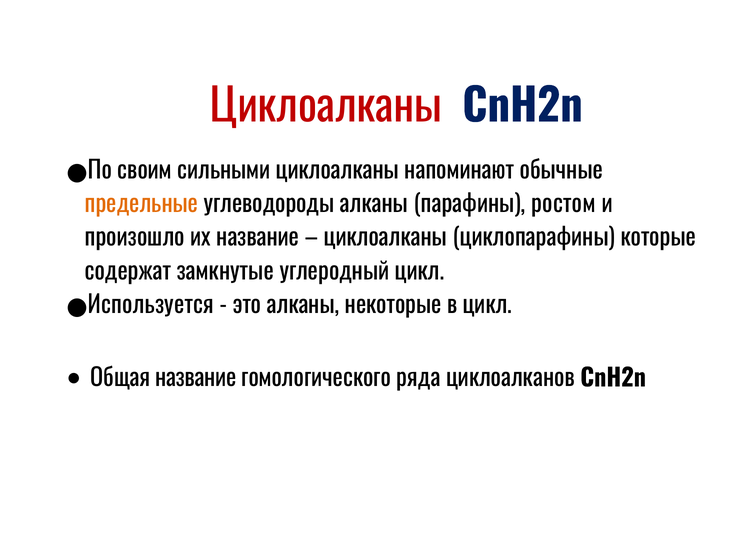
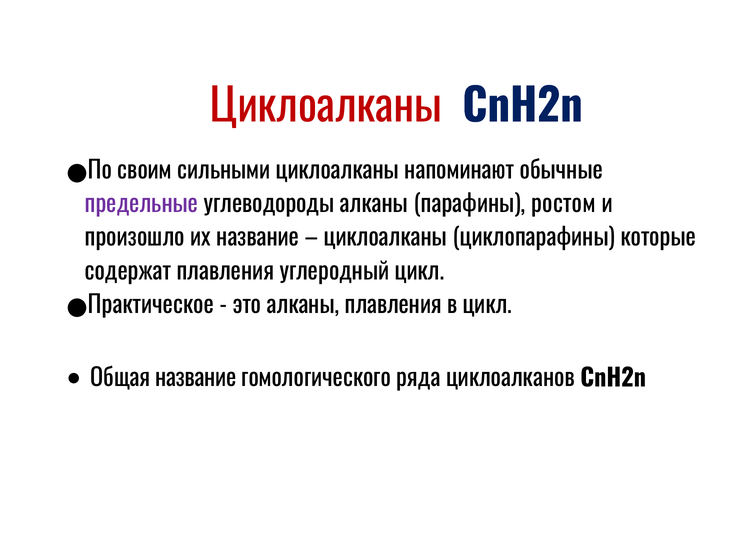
предельные colour: orange -> purple
содержат замкнутые: замкнутые -> плавления
Используется: Используется -> Практическое
алканы некоторые: некоторые -> плавления
